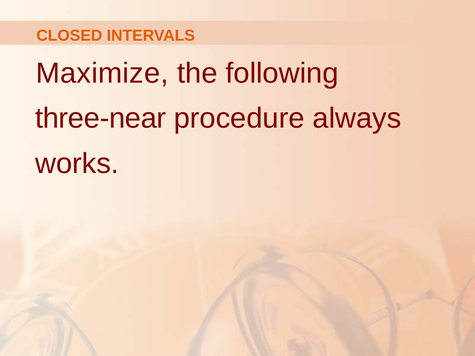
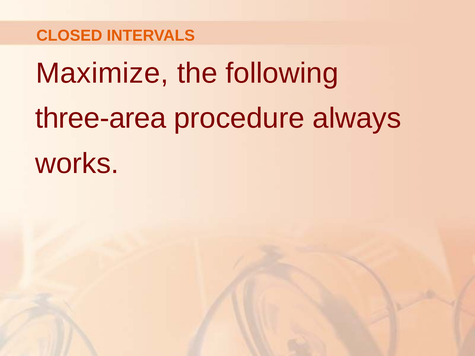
three-near: three-near -> three-area
